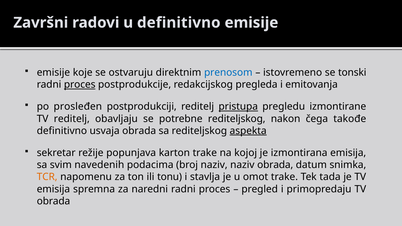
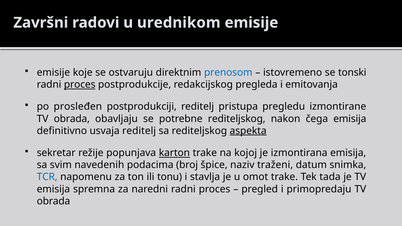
u definitivno: definitivno -> urednikom
pristupa underline: present -> none
reditelj at (72, 119): reditelj -> obrada
čega takođe: takođe -> emisija
usvaja obrada: obrada -> reditelj
karton underline: none -> present
broj naziv: naziv -> špice
naziv obrada: obrada -> traženi
TCR colour: orange -> blue
